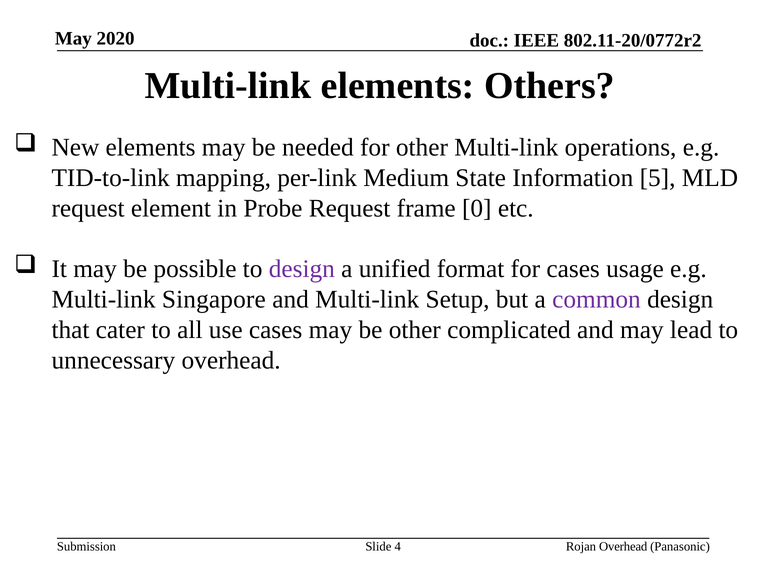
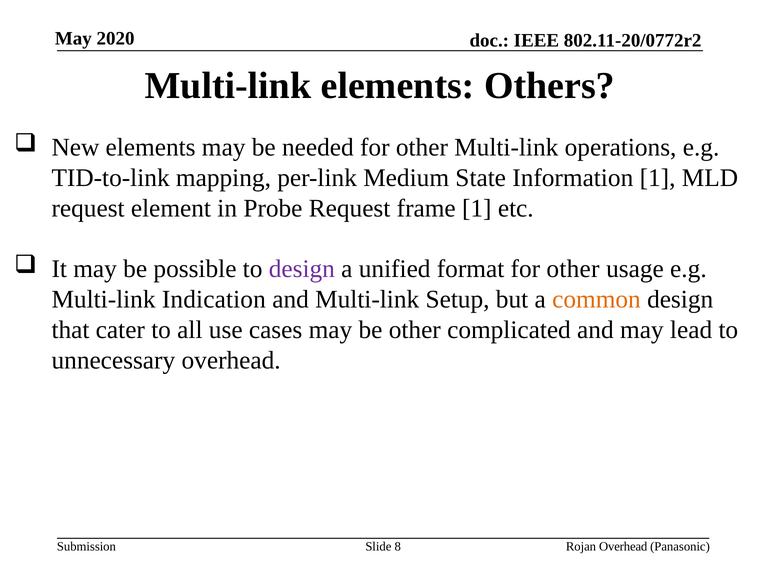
Information 5: 5 -> 1
frame 0: 0 -> 1
format for cases: cases -> other
Singapore: Singapore -> Indication
common colour: purple -> orange
4: 4 -> 8
